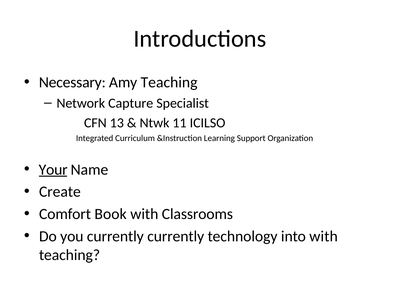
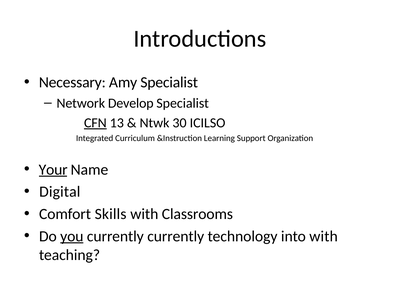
Amy Teaching: Teaching -> Specialist
Capture: Capture -> Develop
CFN underline: none -> present
11: 11 -> 30
Create: Create -> Digital
Book: Book -> Skills
you underline: none -> present
